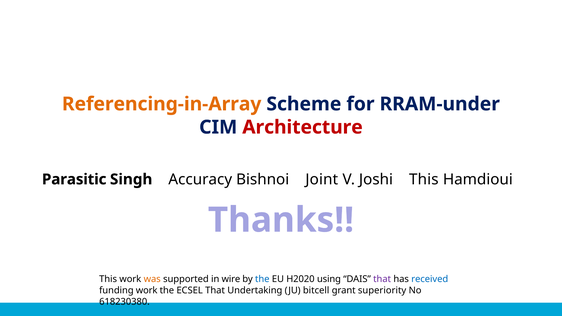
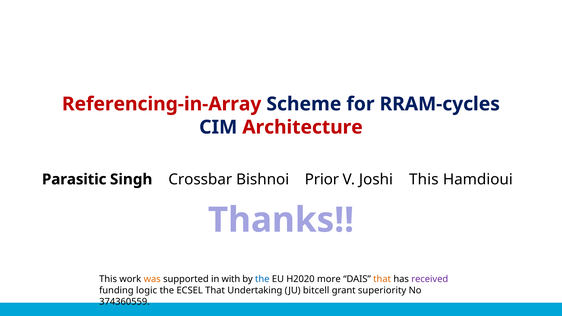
Referencing-in-Array colour: orange -> red
RRAM-under: RRAM-under -> RRAM-cycles
Accuracy: Accuracy -> Crossbar
Joint: Joint -> Prior
wire: wire -> with
using: using -> more
that at (382, 279) colour: purple -> orange
received colour: blue -> purple
funding work: work -> logic
618230380: 618230380 -> 374360559
